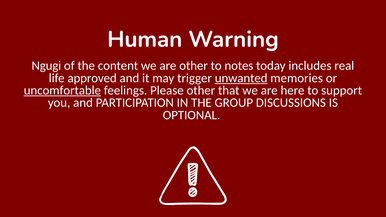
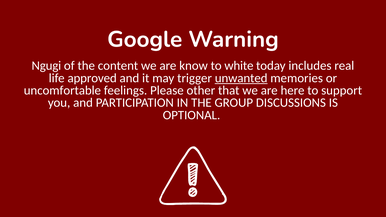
Human: Human -> Google
are other: other -> know
notes: notes -> white
uncomfortable underline: present -> none
